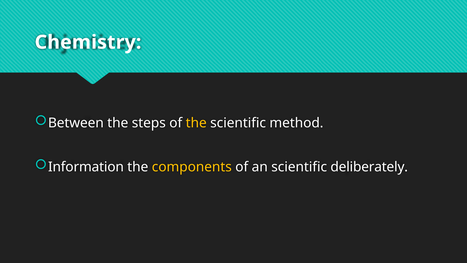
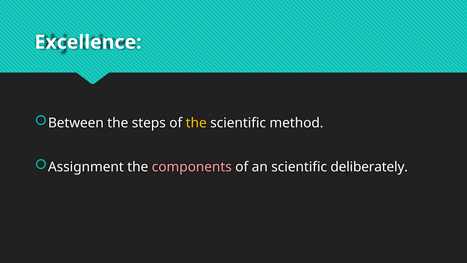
Chemistry: Chemistry -> Excellence
Information: Information -> Assignment
components colour: yellow -> pink
